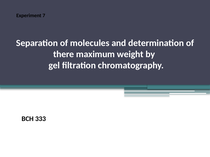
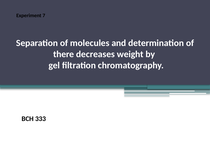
maximum: maximum -> decreases
